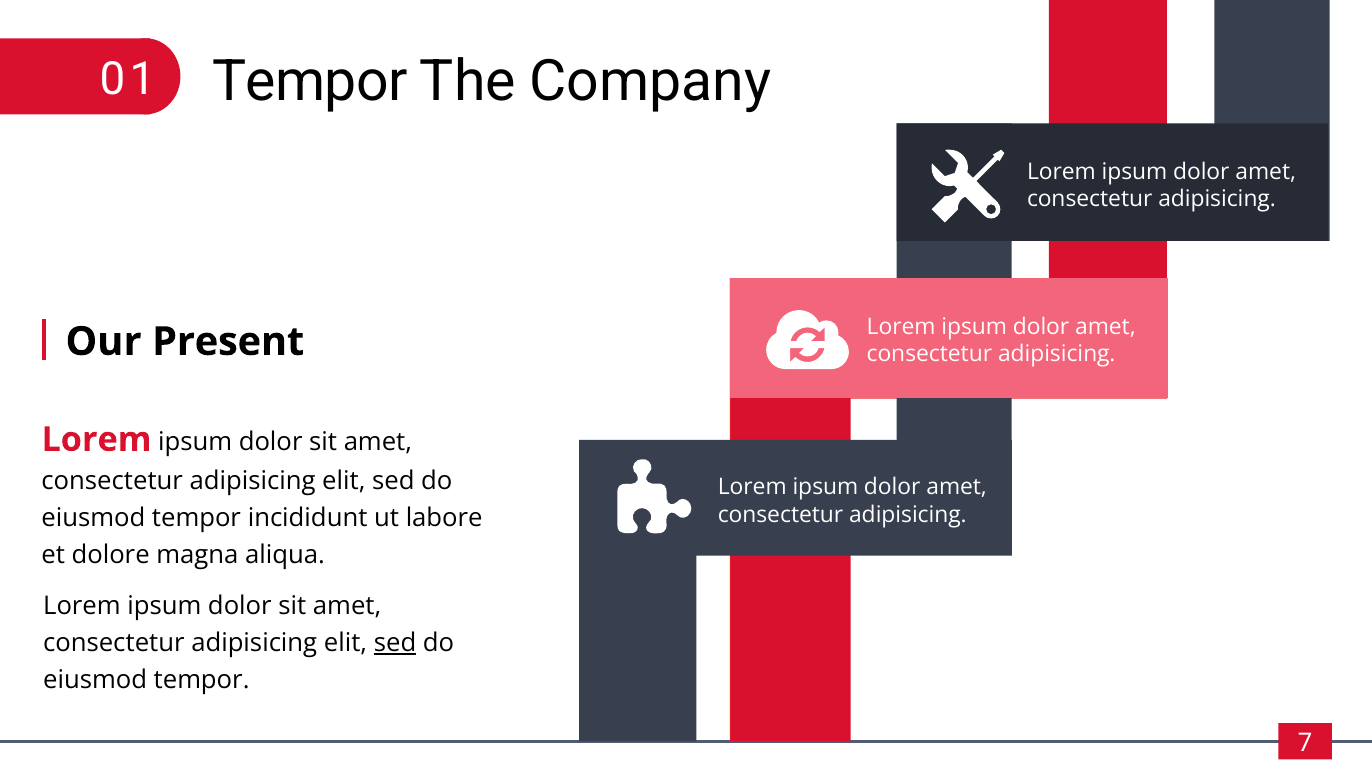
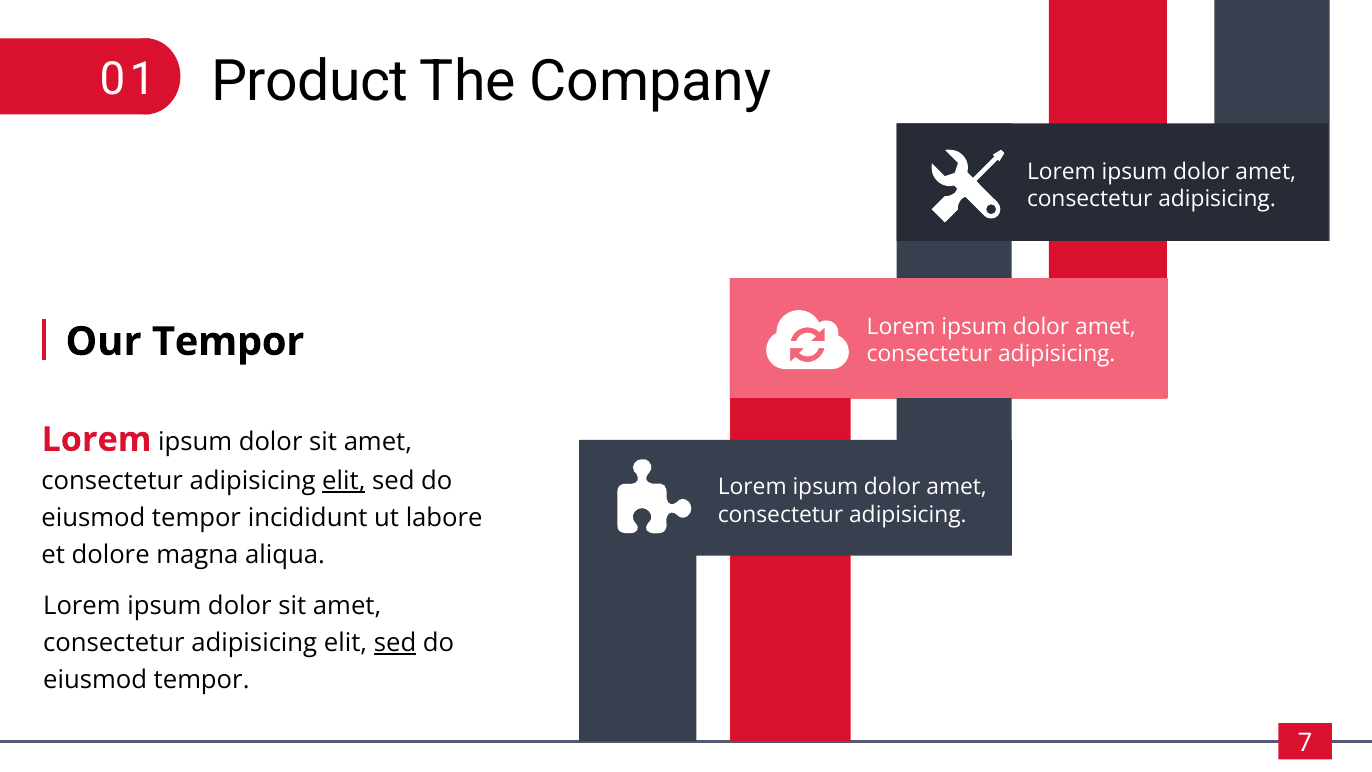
Tempor at (310, 82): Tempor -> Product
Our Present: Present -> Tempor
elit at (344, 481) underline: none -> present
